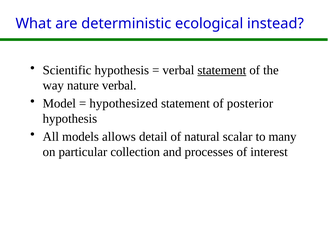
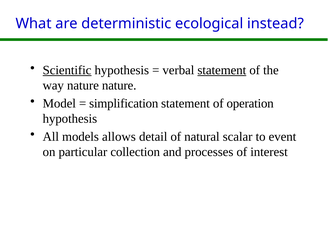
Scientific underline: none -> present
nature verbal: verbal -> nature
hypothesized: hypothesized -> simplification
posterior: posterior -> operation
many: many -> event
